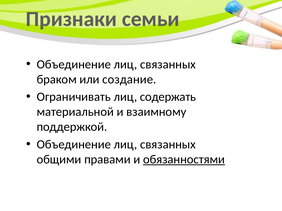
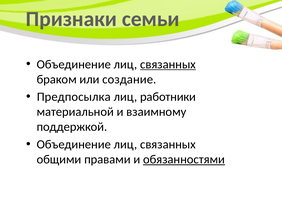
связанных at (168, 64) underline: none -> present
Ограничивать: Ограничивать -> Предпосылка
содержать: содержать -> работники
